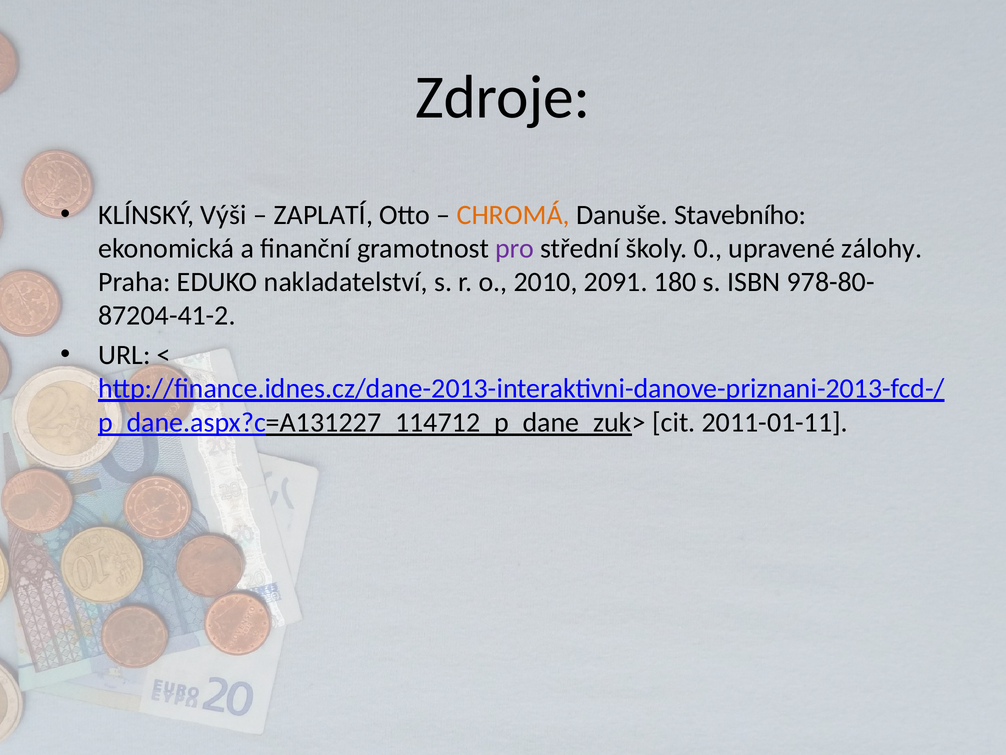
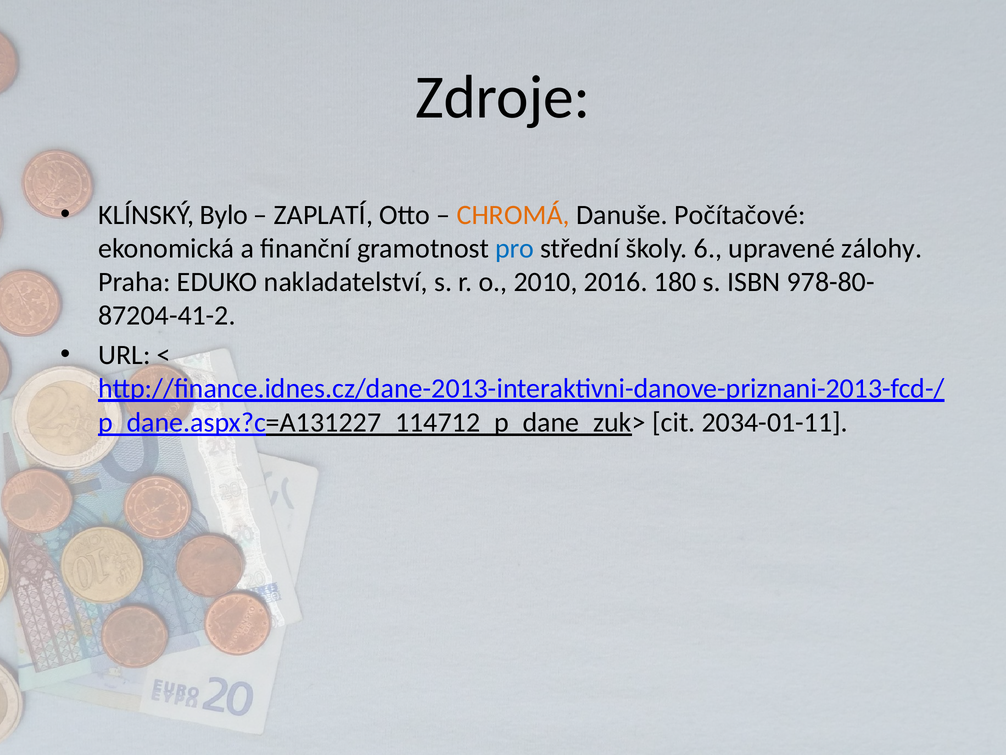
Výši: Výši -> Bylo
Stavebního: Stavebního -> Počítačové
pro colour: purple -> blue
0: 0 -> 6
2091: 2091 -> 2016
2011-01-11: 2011-01-11 -> 2034-01-11
